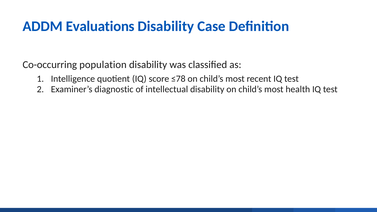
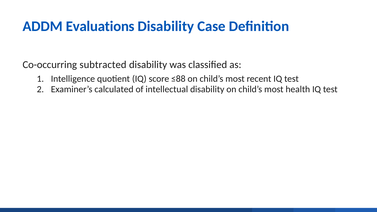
population: population -> subtracted
≤78: ≤78 -> ≤88
diagnostic: diagnostic -> calculated
